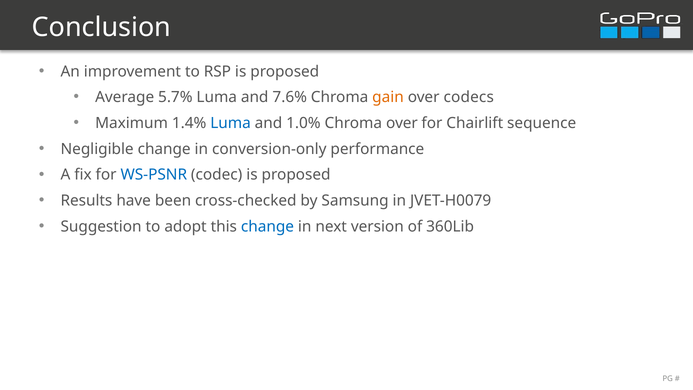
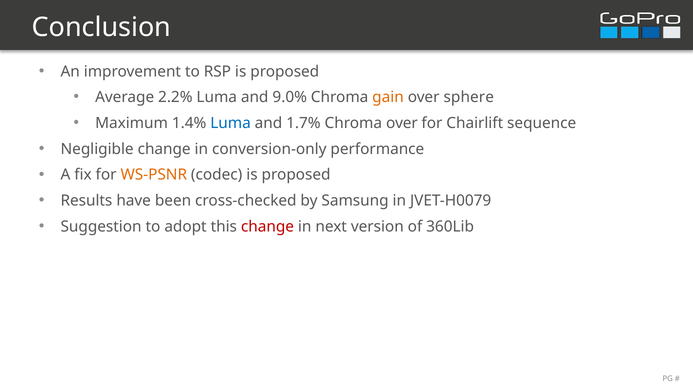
5.7%: 5.7% -> 2.2%
7.6%: 7.6% -> 9.0%
codecs: codecs -> sphere
1.0%: 1.0% -> 1.7%
WS-PSNR colour: blue -> orange
change at (268, 226) colour: blue -> red
